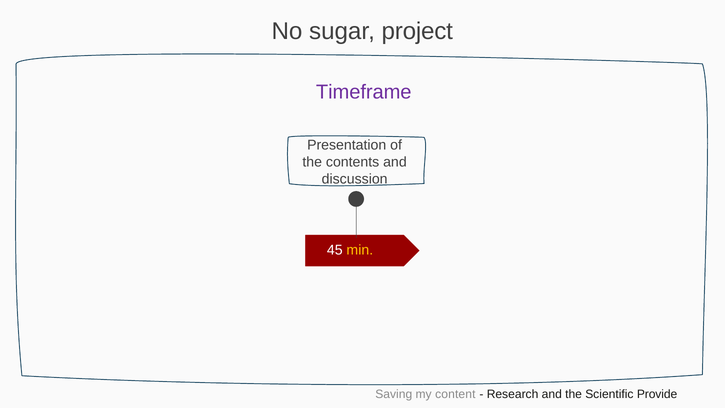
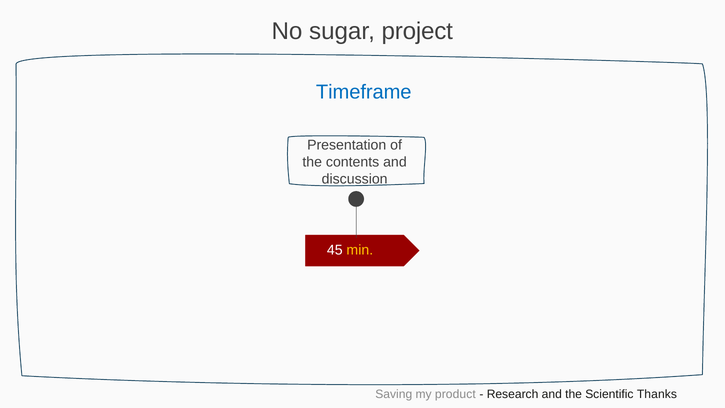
Timeframe colour: purple -> blue
content: content -> product
Provide: Provide -> Thanks
